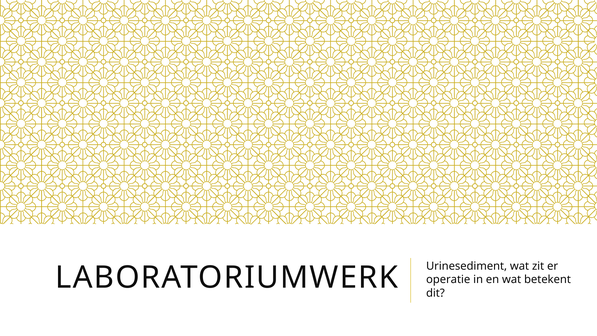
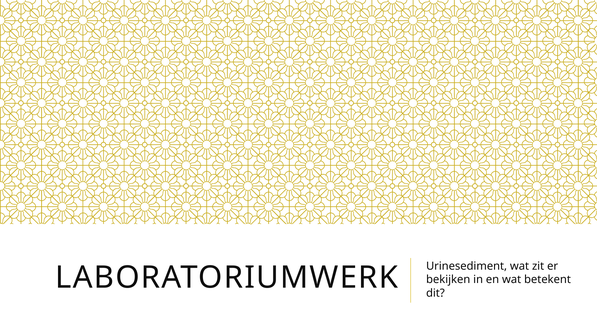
operatie: operatie -> bekijken
